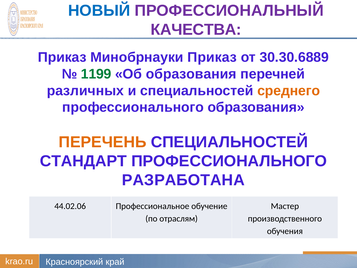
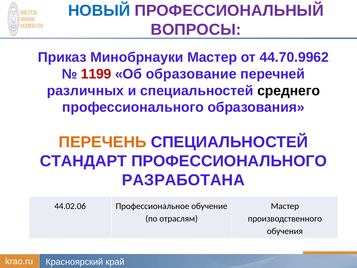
КАЧЕСТВА: КАЧЕСТВА -> ВОПРОСЫ
Минобрнауки Приказ: Приказ -> Мастер
30.30.6889: 30.30.6889 -> 44.70.9962
1199 colour: green -> red
Об образования: образования -> образование
среднего colour: orange -> black
